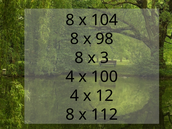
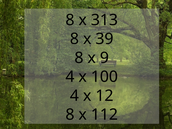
104: 104 -> 313
98: 98 -> 39
3: 3 -> 9
